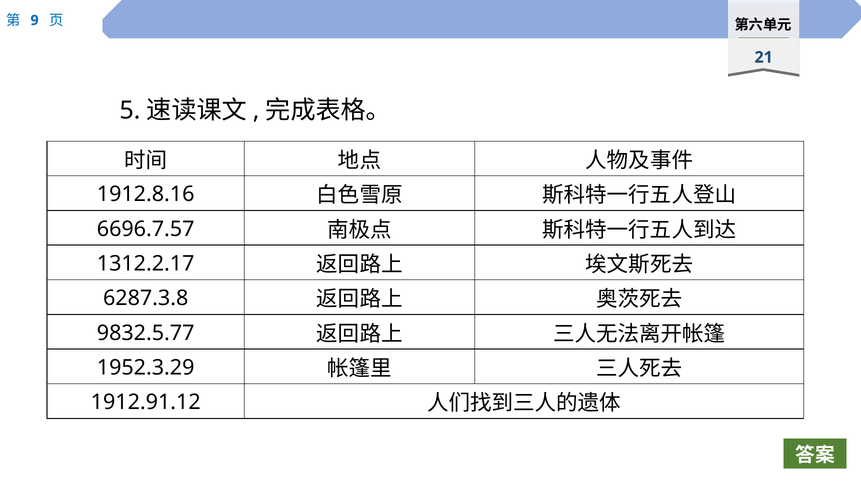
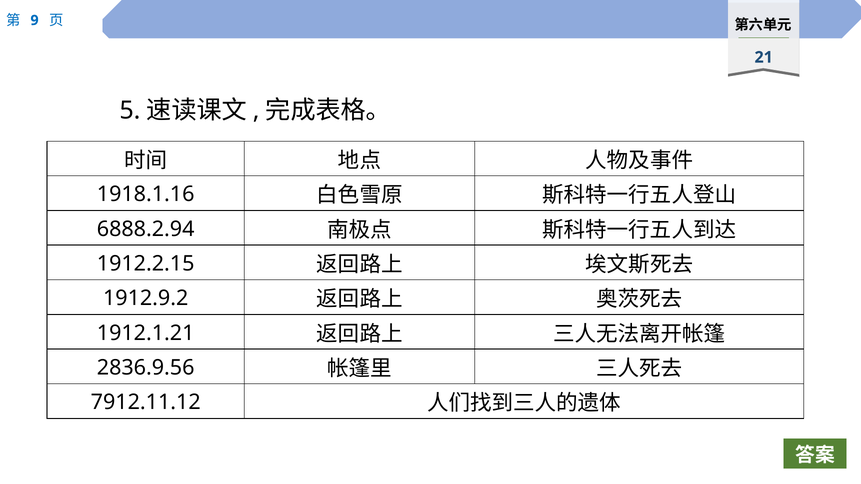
1912.8.16: 1912.8.16 -> 1918.1.16
6696.7.57: 6696.7.57 -> 6888.2.94
1312.2.17: 1312.2.17 -> 1912.2.15
6287.3.8: 6287.3.8 -> 1912.9.2
9832.5.77: 9832.5.77 -> 1912.1.21
1952.3.29: 1952.3.29 -> 2836.9.56
1912.91.12: 1912.91.12 -> 7912.11.12
